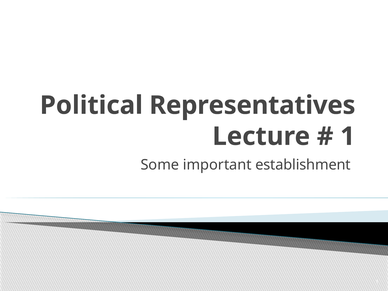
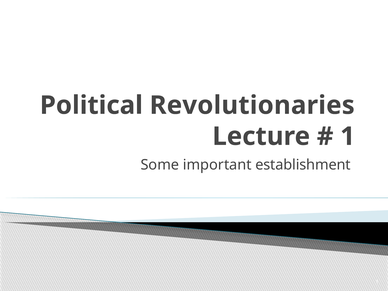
Representatives: Representatives -> Revolutionaries
